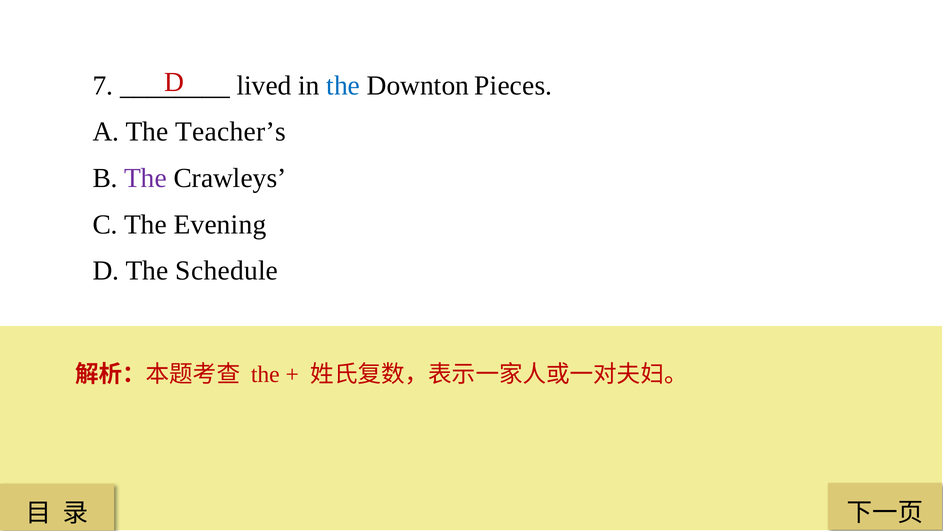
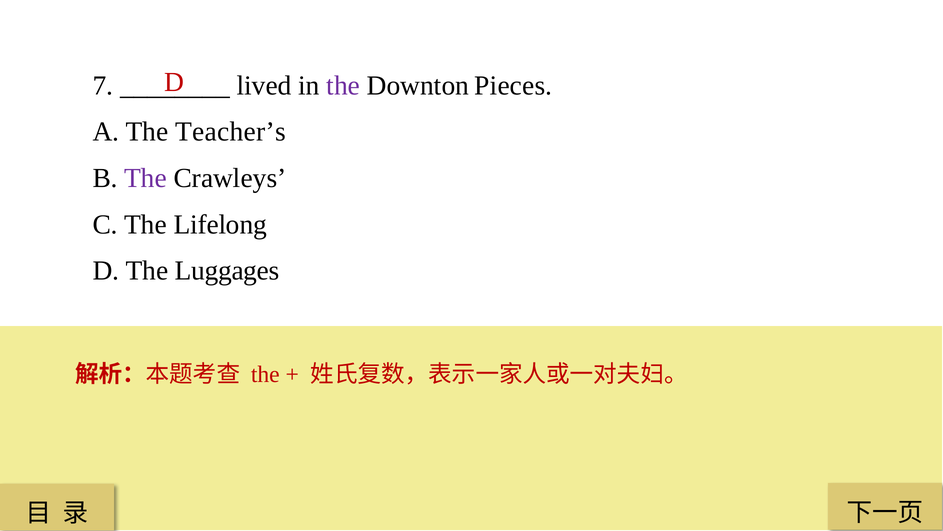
the at (343, 86) colour: blue -> purple
Evening: Evening -> Lifelong
Schedule: Schedule -> Luggages
